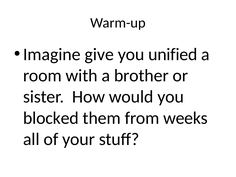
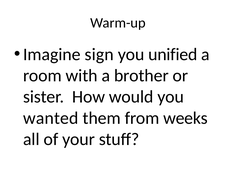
give: give -> sign
blocked: blocked -> wanted
